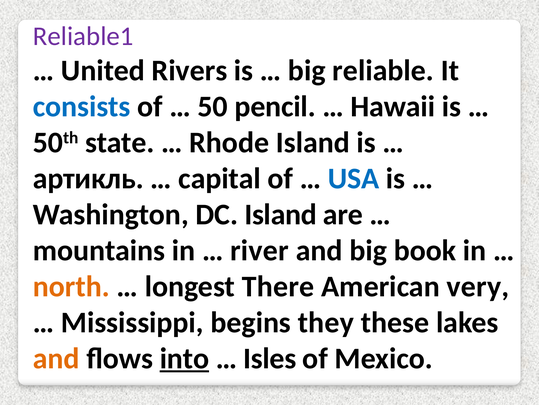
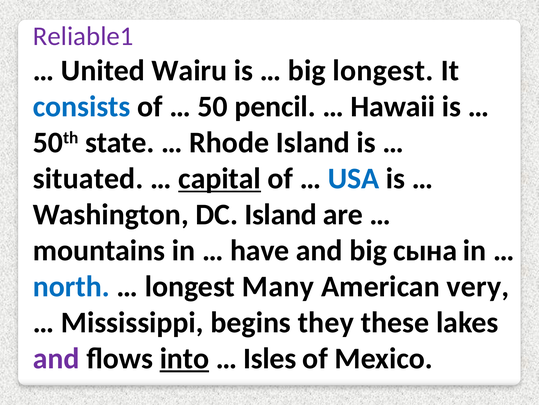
Rivers: Rivers -> Wairu
big reliable: reliable -> longest
артикль: артикль -> situated
capital underline: none -> present
river: river -> have
book: book -> сына
north colour: orange -> blue
There: There -> Many
and at (56, 358) colour: orange -> purple
